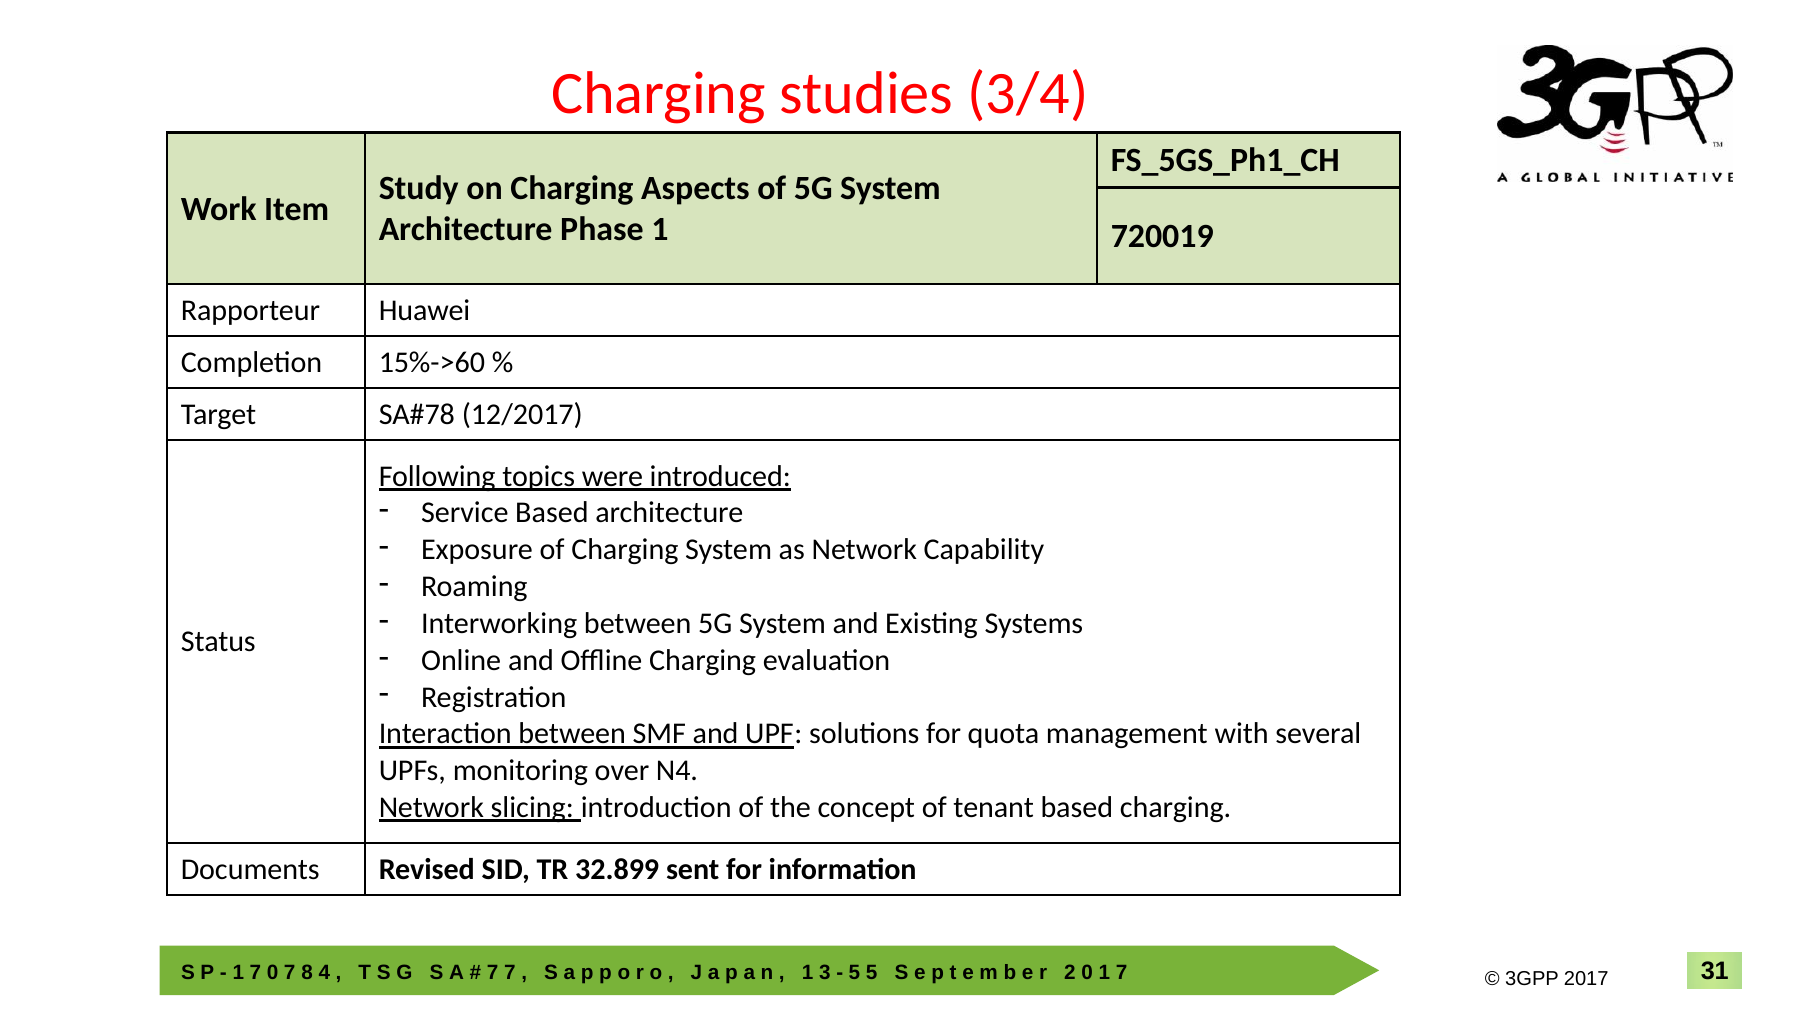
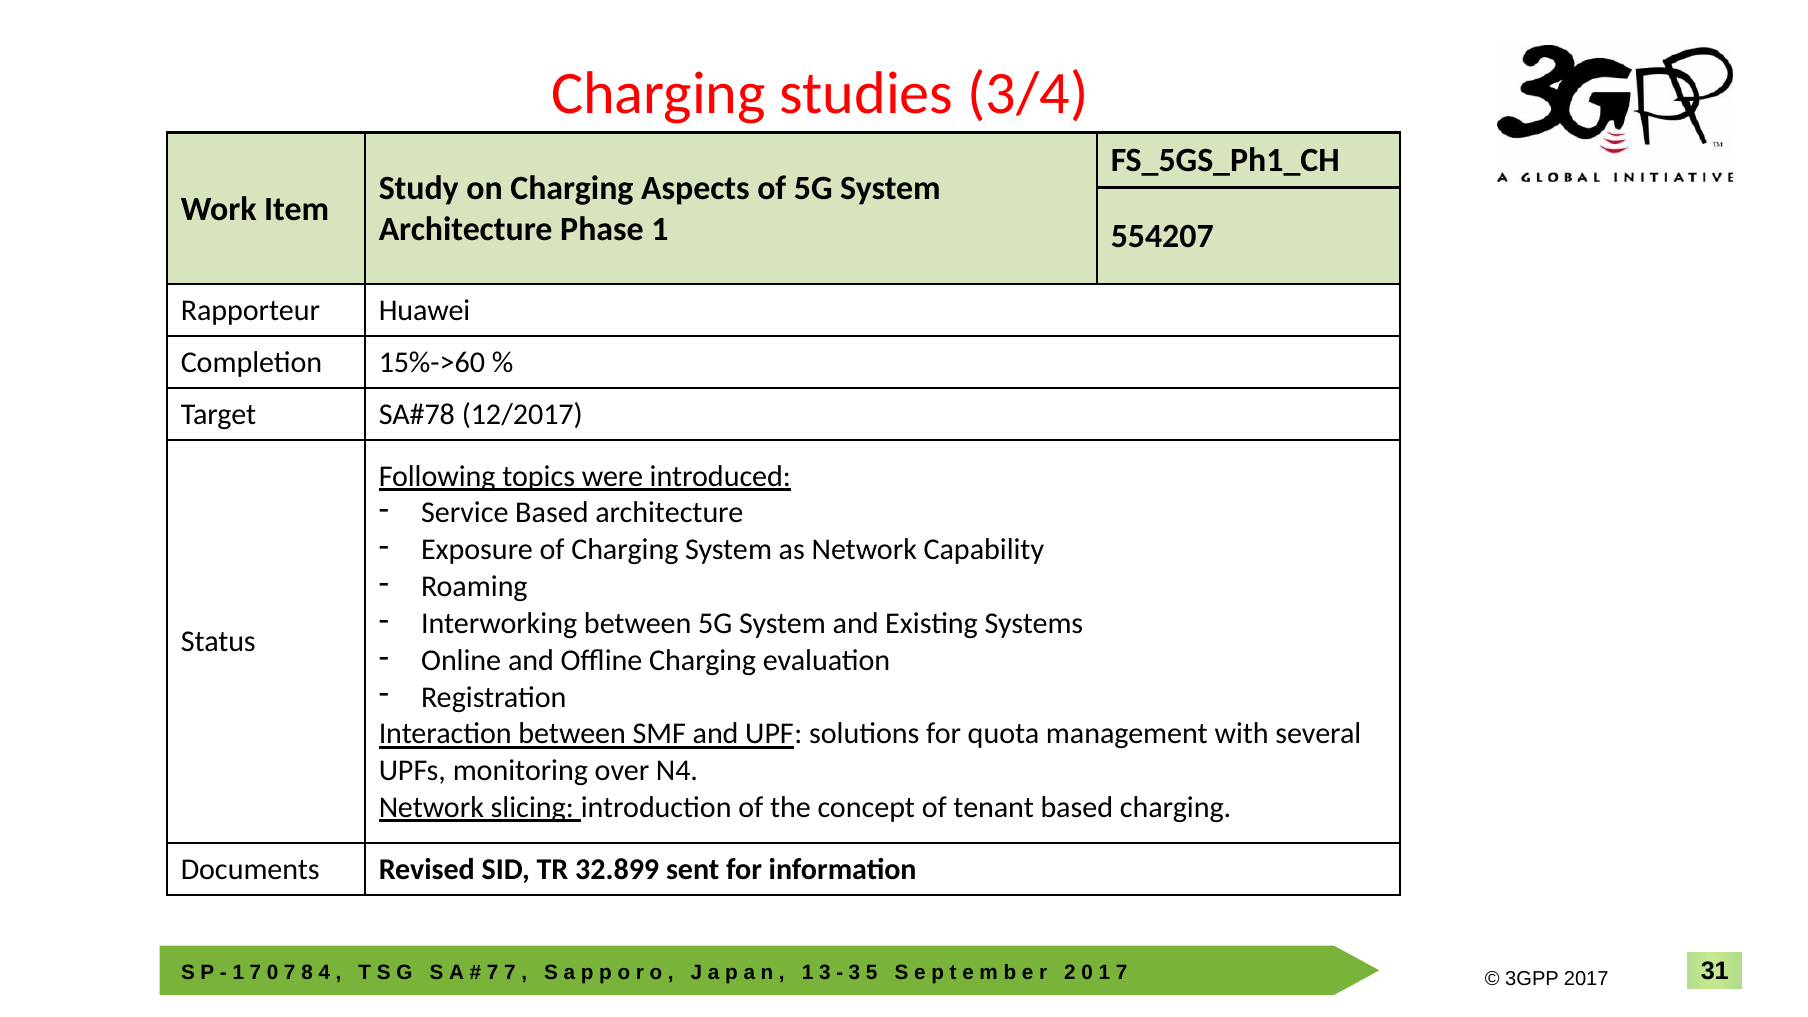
720019: 720019 -> 554207
5 at (855, 973): 5 -> 3
